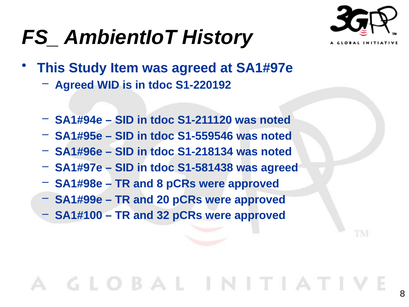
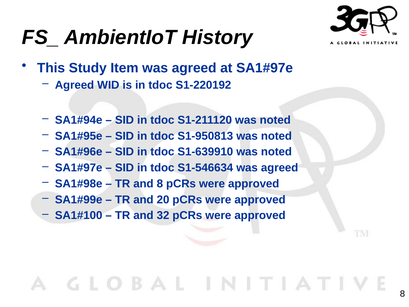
S1-559546: S1-559546 -> S1-950813
S1-218134: S1-218134 -> S1-639910
S1-581438: S1-581438 -> S1-546634
